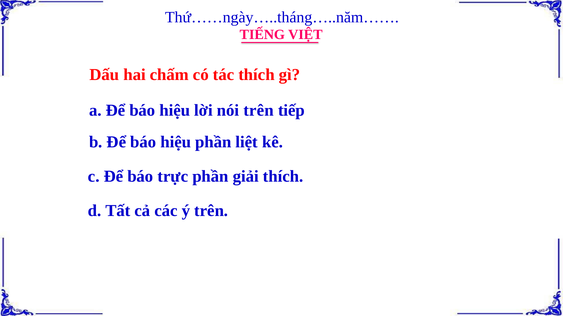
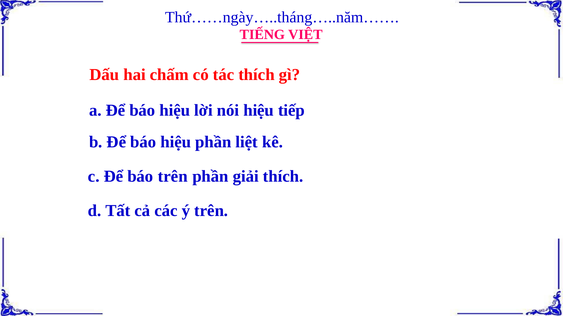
nói trên: trên -> hiệu
báo trực: trực -> trên
